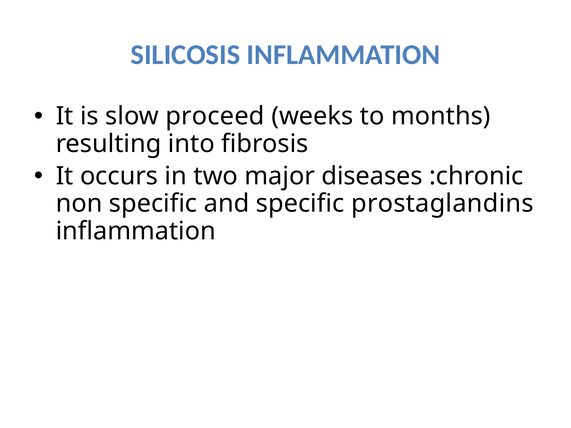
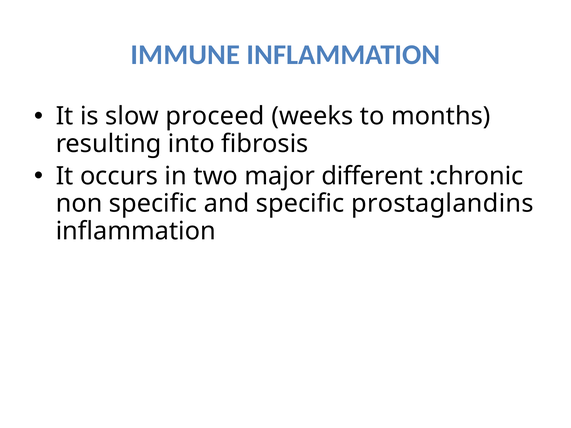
SILICOSIS: SILICOSIS -> IMMUNE
diseases: diseases -> different
